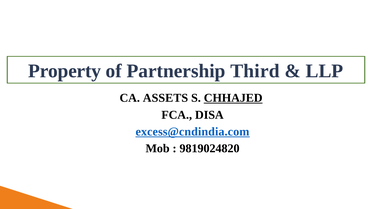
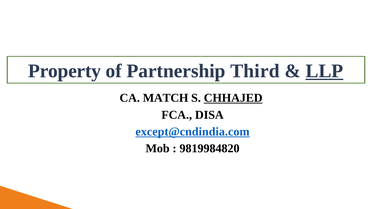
LLP underline: none -> present
ASSETS: ASSETS -> MATCH
excess@cndindia.com: excess@cndindia.com -> except@cndindia.com
9819024820: 9819024820 -> 9819984820
